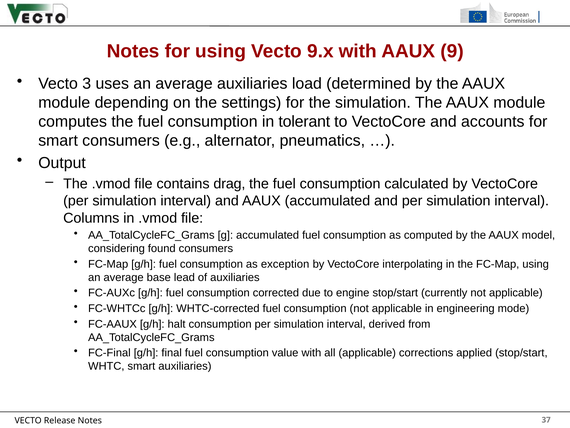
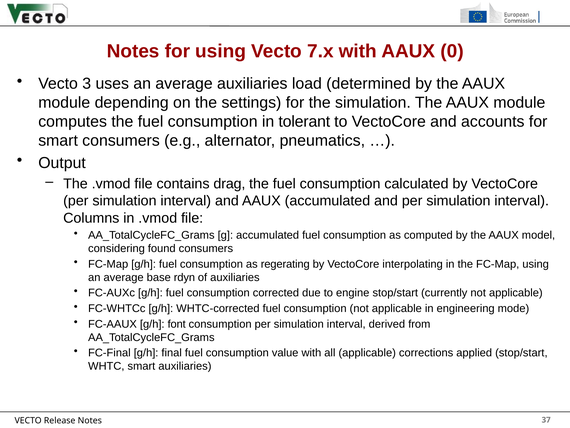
9.x: 9.x -> 7.x
9: 9 -> 0
exception: exception -> regerating
lead: lead -> rdyn
halt: halt -> font
